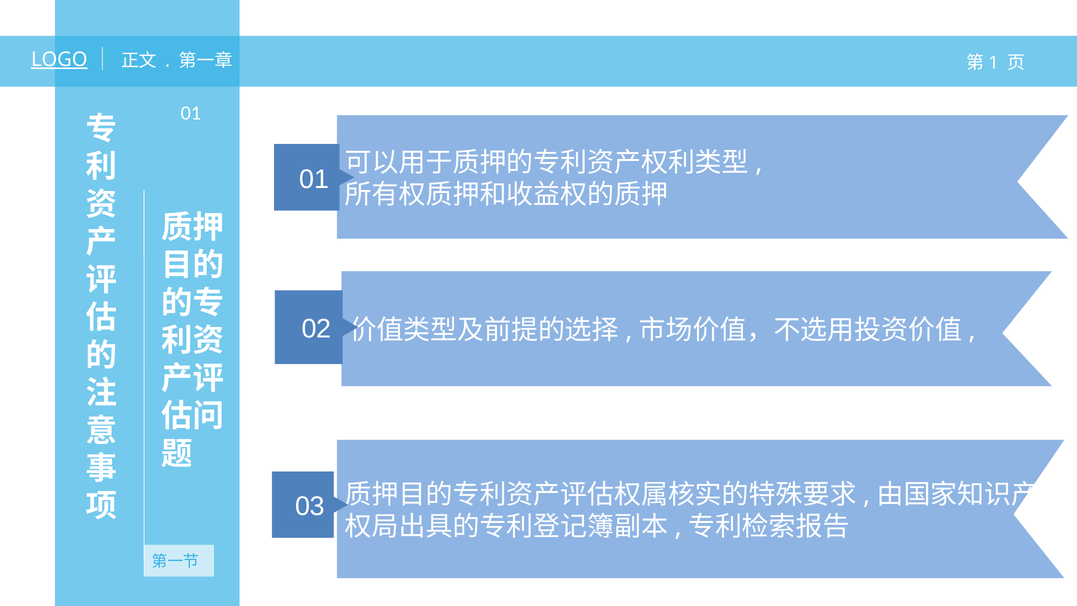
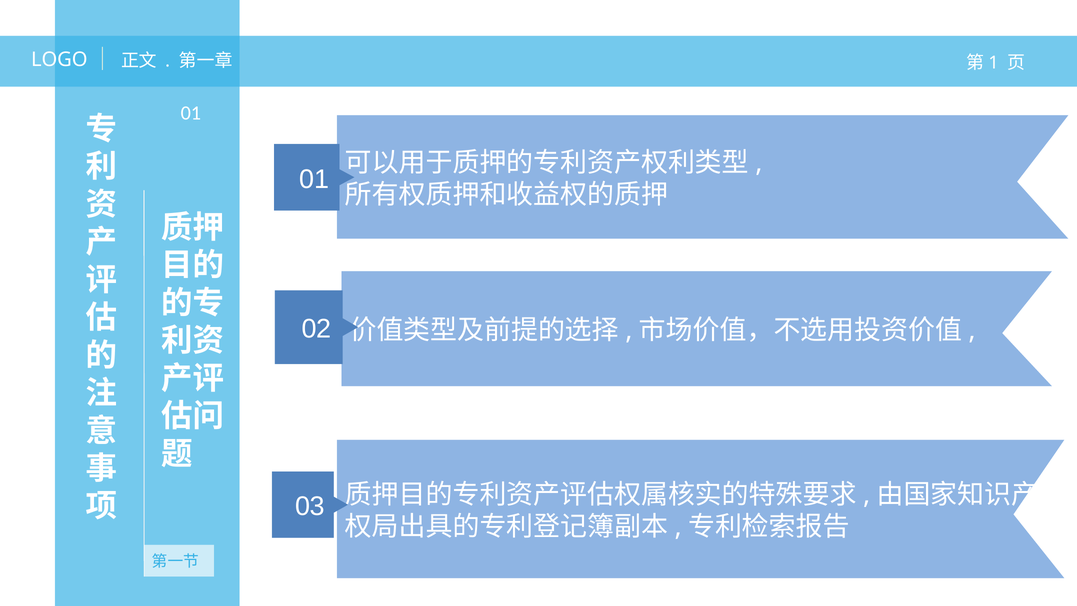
LOGO underline: present -> none
